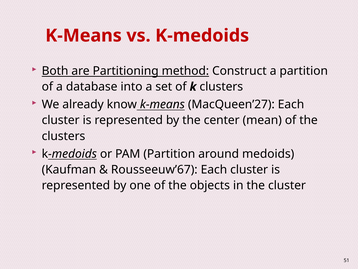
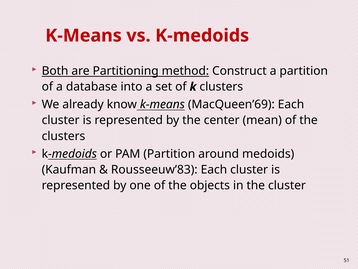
MacQueen’27: MacQueen’27 -> MacQueen’69
Rousseeuw’67: Rousseeuw’67 -> Rousseeuw’83
